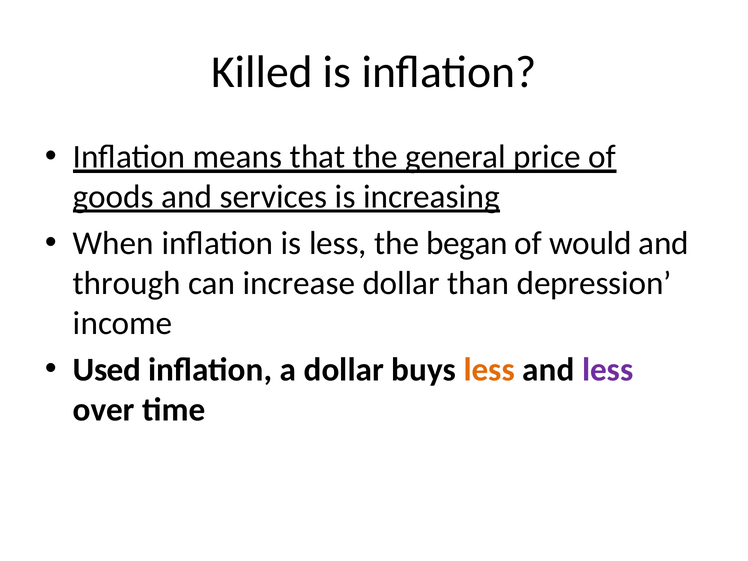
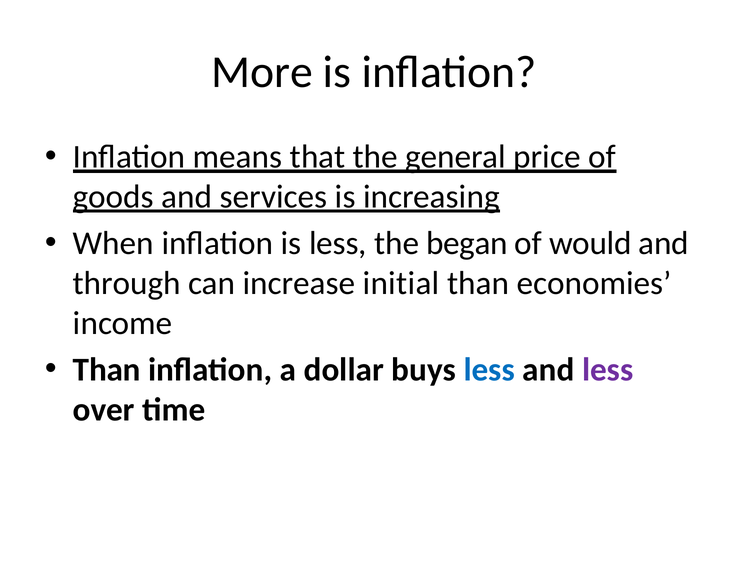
Killed: Killed -> More
increase dollar: dollar -> initial
depression: depression -> economies
Used at (107, 370): Used -> Than
less at (489, 370) colour: orange -> blue
